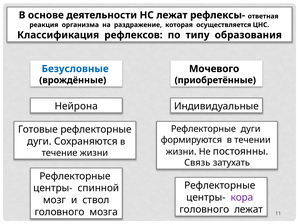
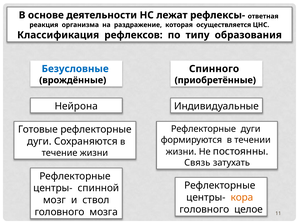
Мочевого: Мочевого -> Спинного
кора colour: purple -> orange
головного лежат: лежат -> целое
